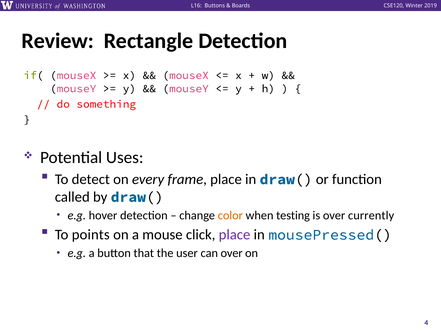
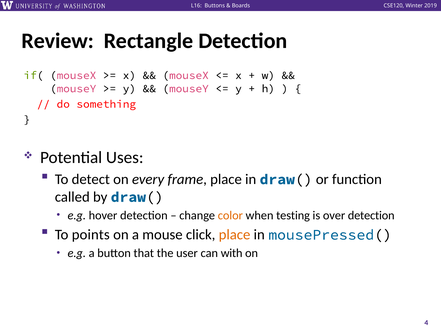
over currently: currently -> detection
place at (235, 235) colour: purple -> orange
can over: over -> with
